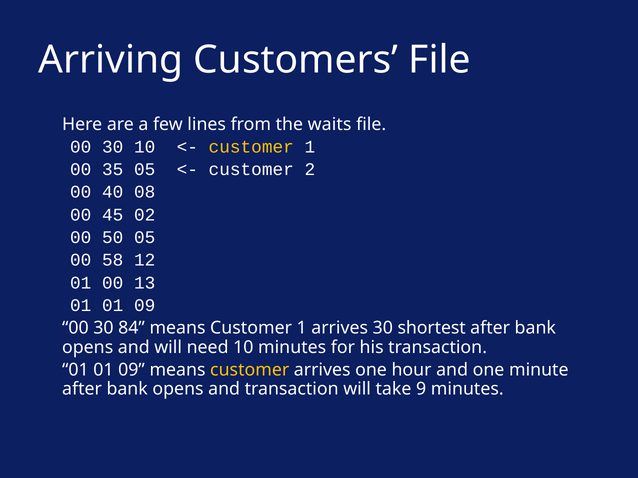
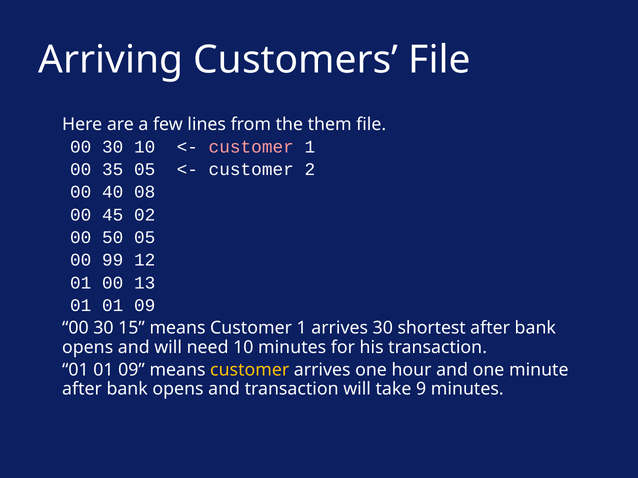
waits: waits -> them
customer at (251, 147) colour: yellow -> pink
58: 58 -> 99
84: 84 -> 15
